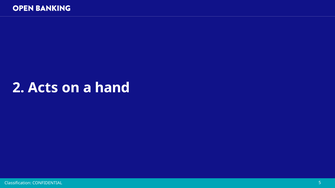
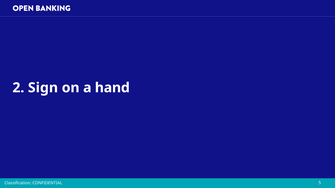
Acts: Acts -> Sign
